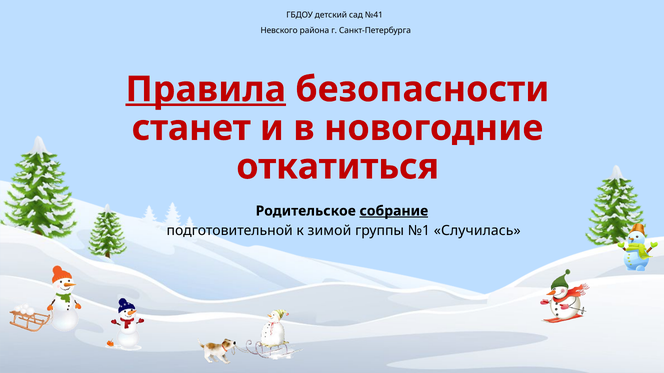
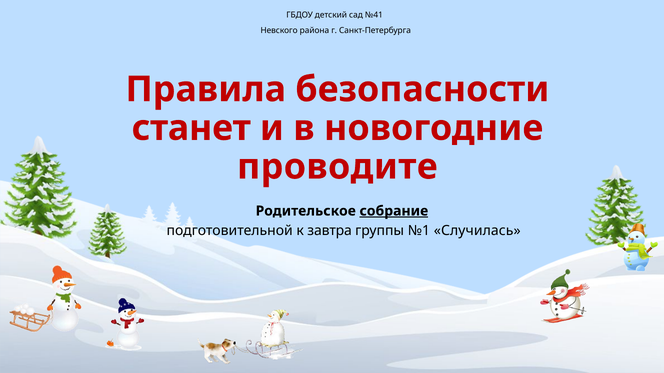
Правила underline: present -> none
откатиться: откатиться -> проводите
зимой: зимой -> завтра
